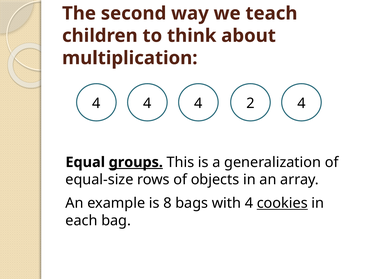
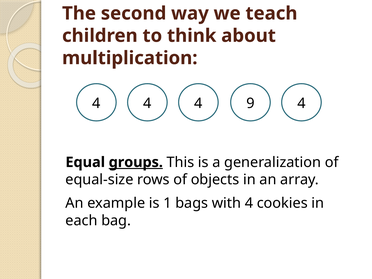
2: 2 -> 9
8: 8 -> 1
cookies underline: present -> none
